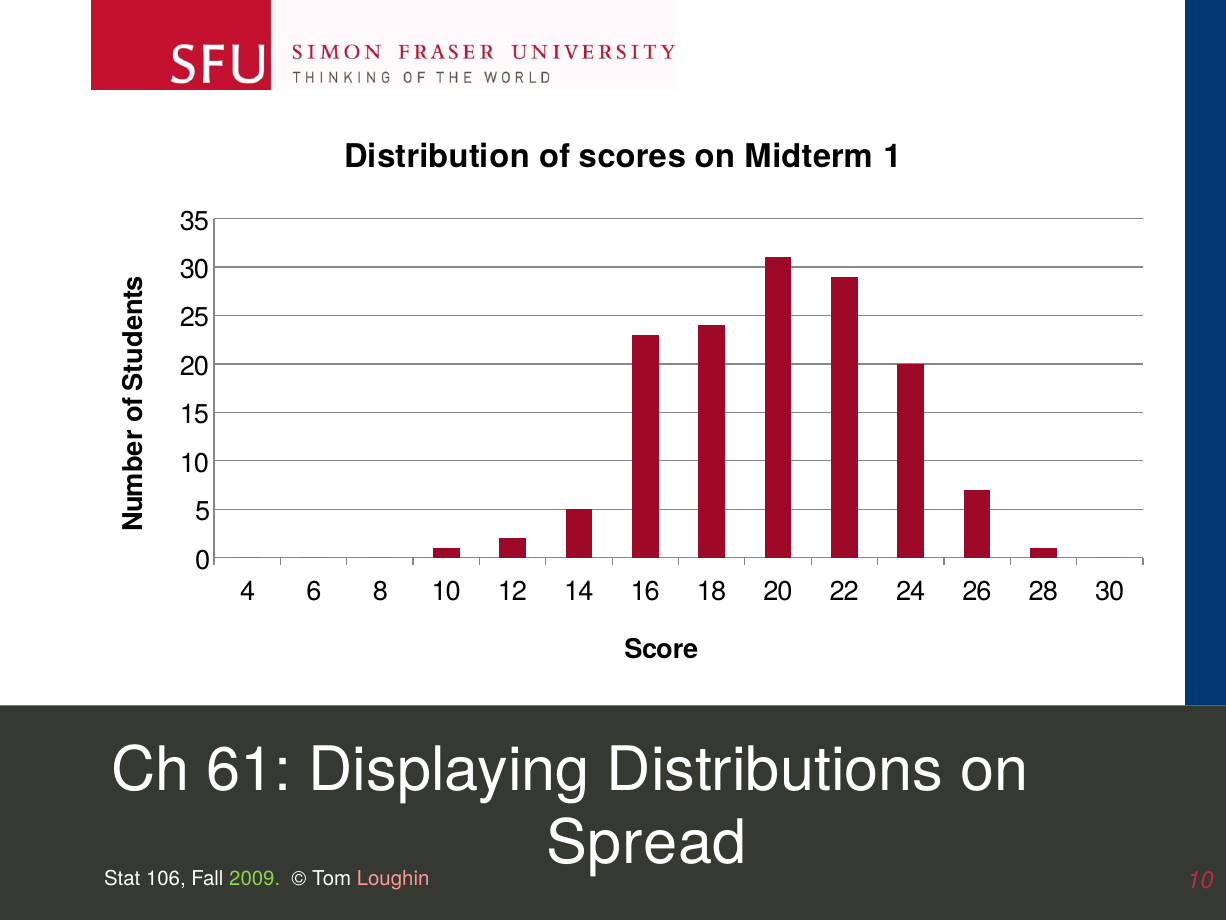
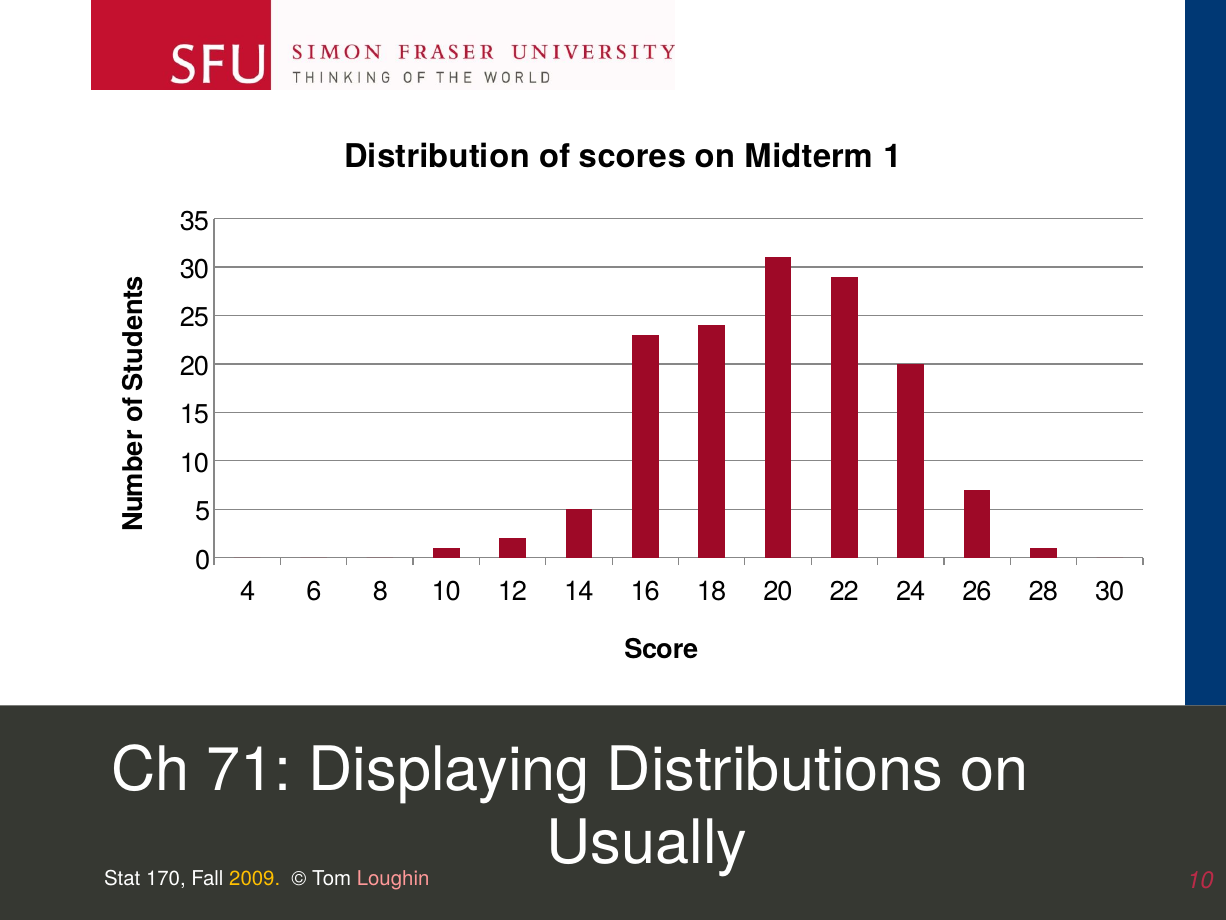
61: 61 -> 71
Spread: Spread -> Usually
106: 106 -> 170
2009 colour: light green -> yellow
